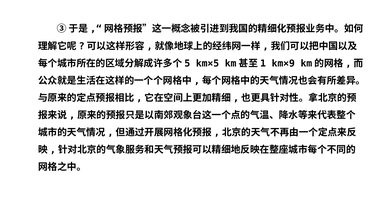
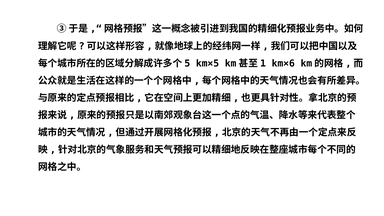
km×9: km×9 -> km×6
